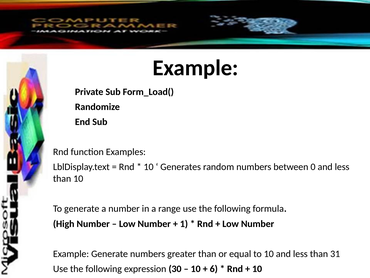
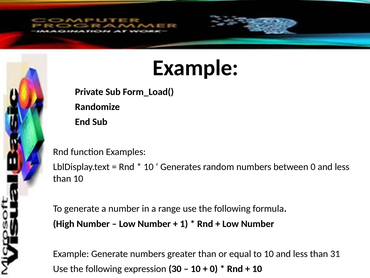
6 at (214, 268): 6 -> 0
